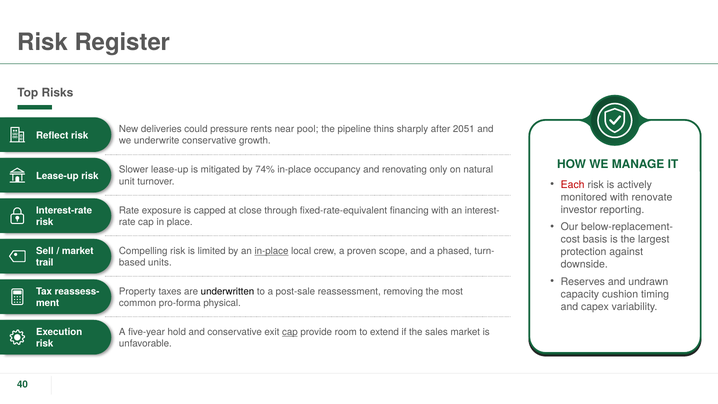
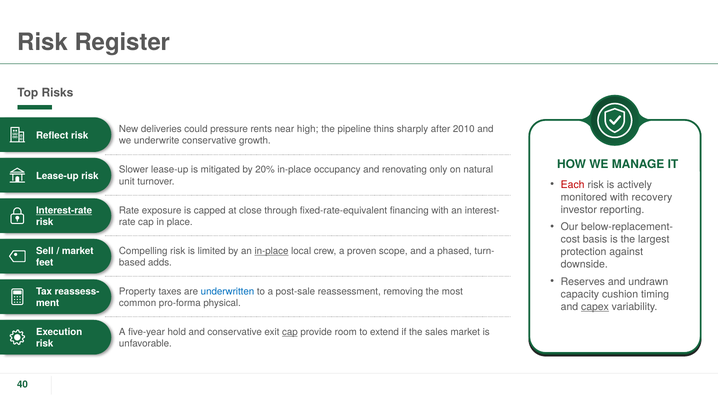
pool: pool -> high
2051: 2051 -> 2010
74%: 74% -> 20%
renovate: renovate -> recovery
Interest-rate underline: none -> present
units: units -> adds
trail: trail -> feet
underwritten colour: black -> blue
capex underline: none -> present
